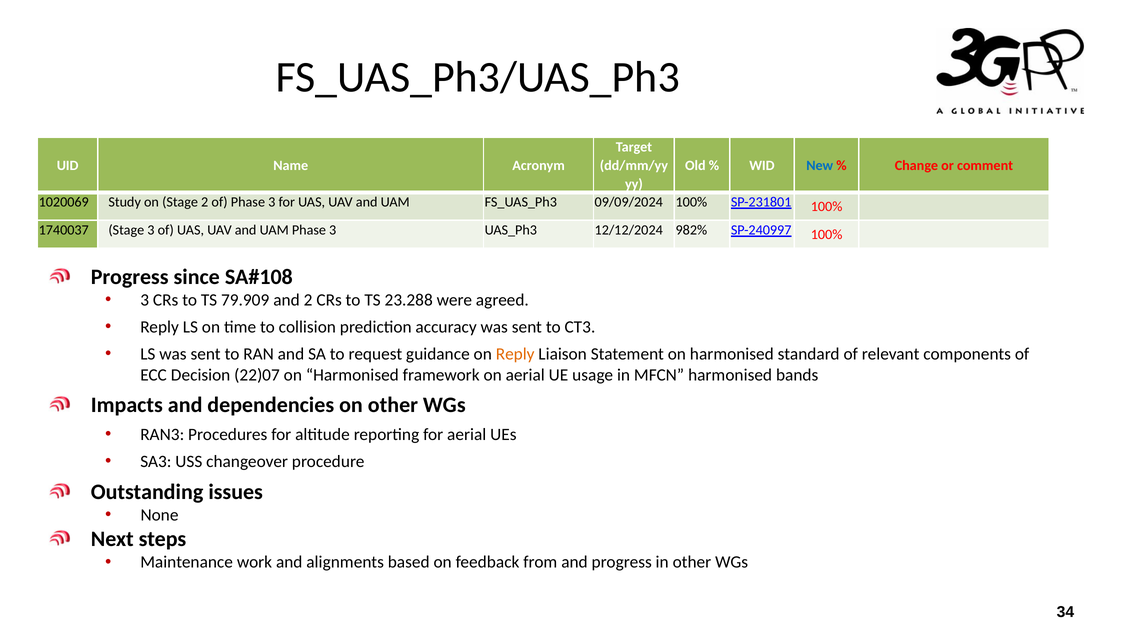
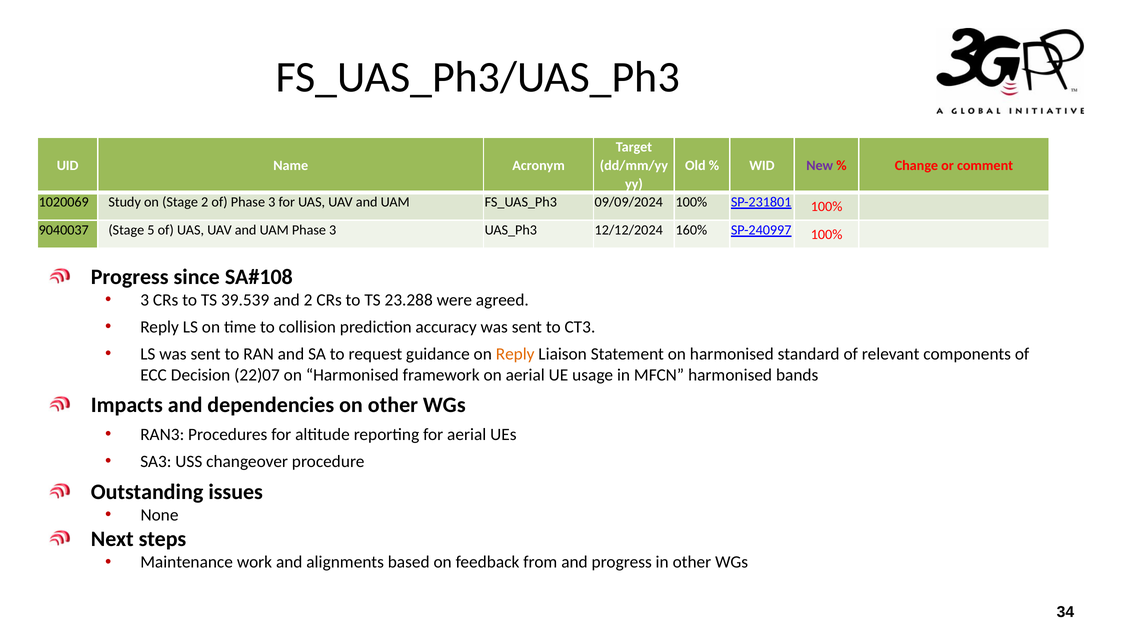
New colour: blue -> purple
1740037: 1740037 -> 9040037
Stage 3: 3 -> 5
982%: 982% -> 160%
79.909: 79.909 -> 39.539
